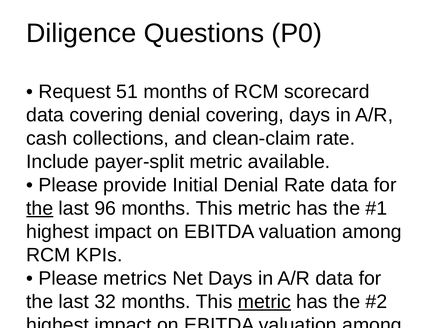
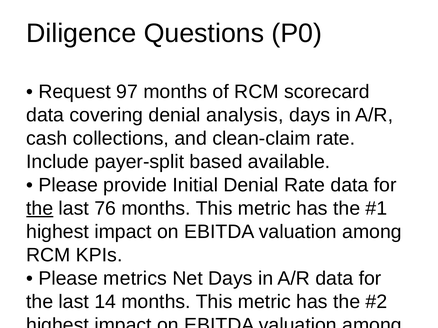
51: 51 -> 97
denial covering: covering -> analysis
payer-split metric: metric -> based
96: 96 -> 76
32: 32 -> 14
metric at (264, 302) underline: present -> none
